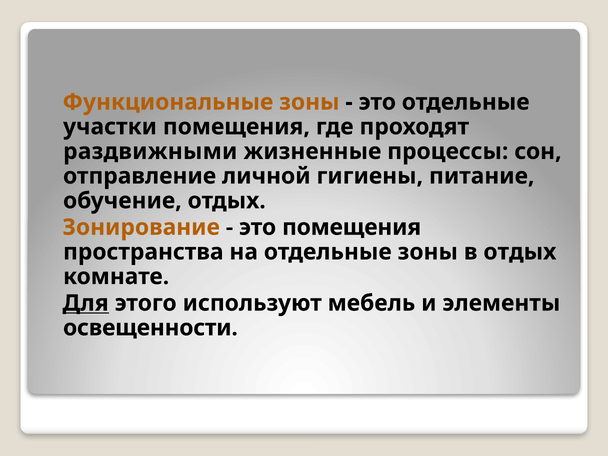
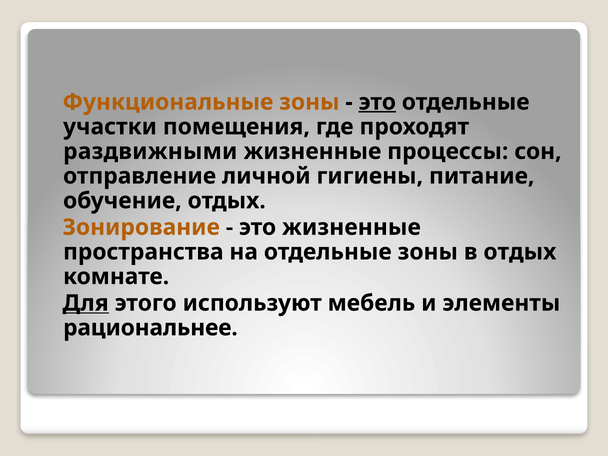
это at (377, 102) underline: none -> present
это помещения: помещения -> жизненные
освещенности: освещенности -> рациональнее
